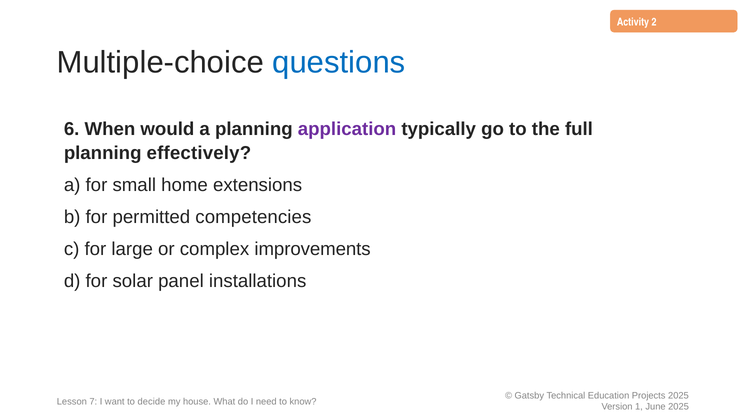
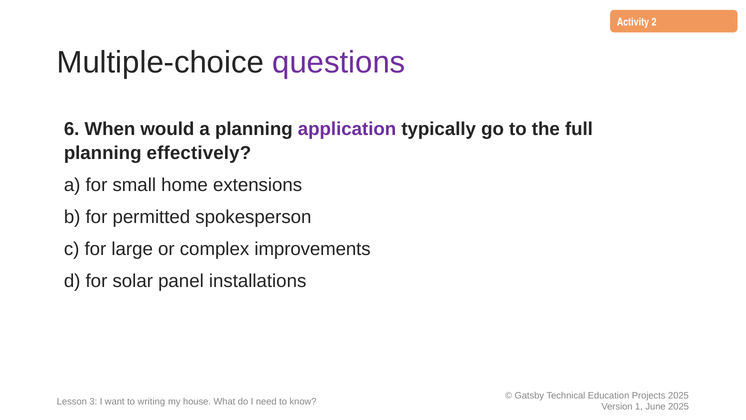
questions colour: blue -> purple
competencies: competencies -> spokesperson
7: 7 -> 3
decide: decide -> writing
